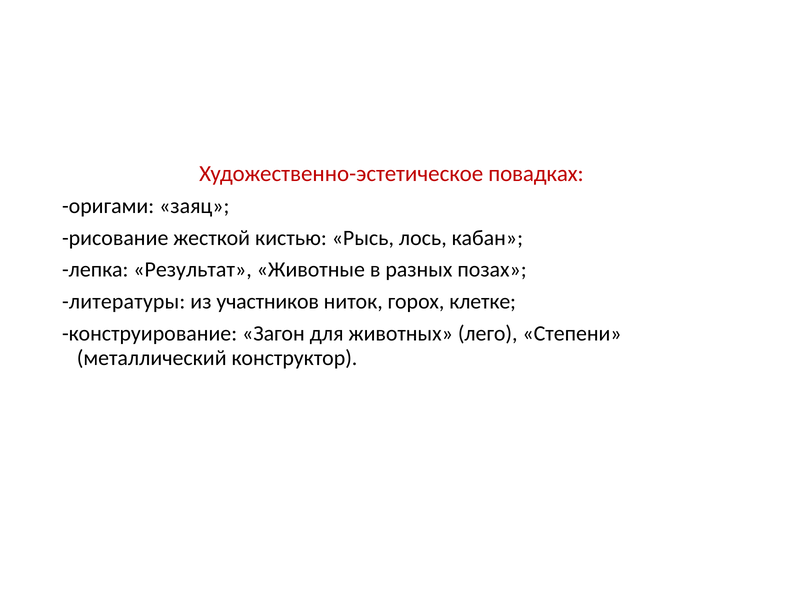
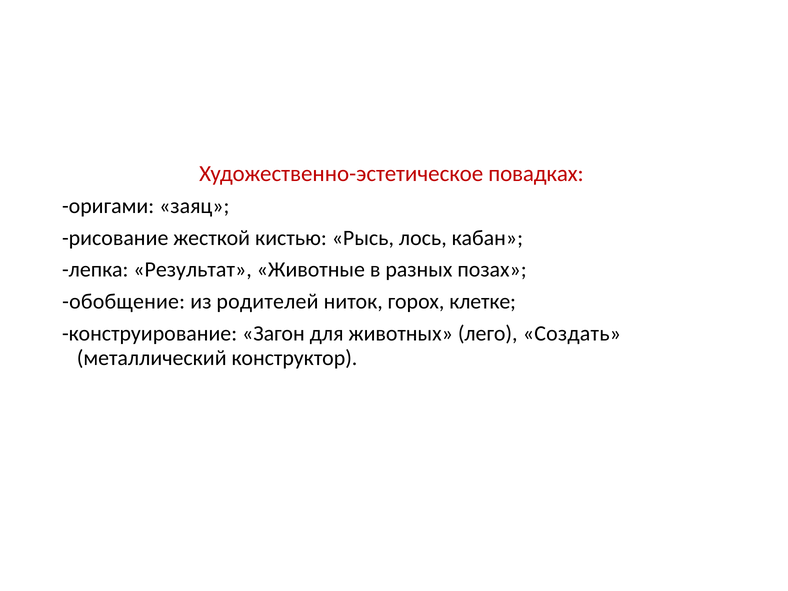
литературы: литературы -> обобщение
участников: участников -> родителей
Степени: Степени -> Создать
